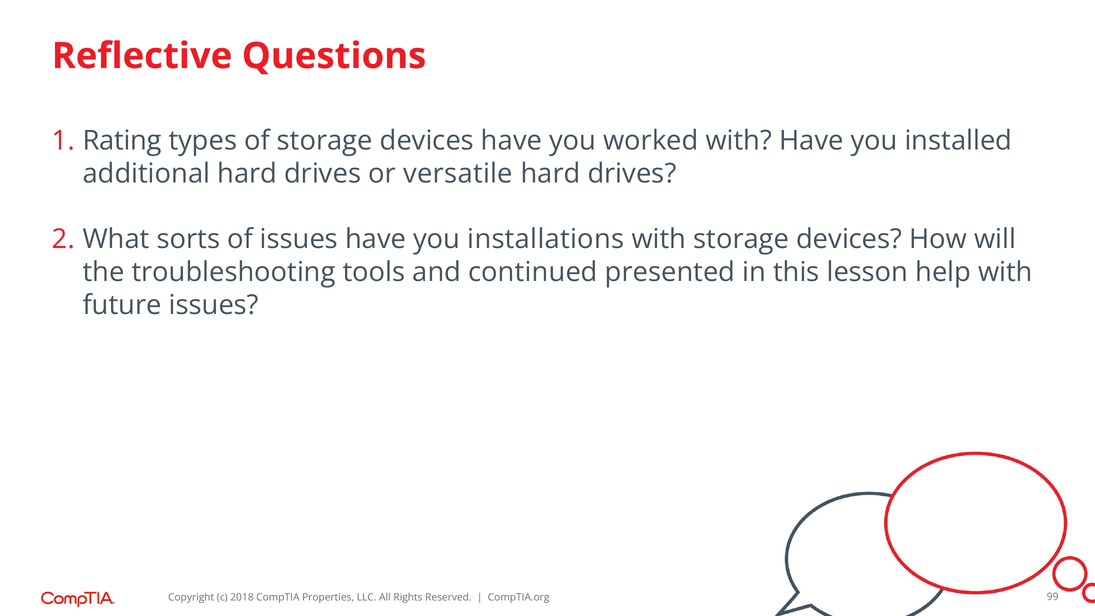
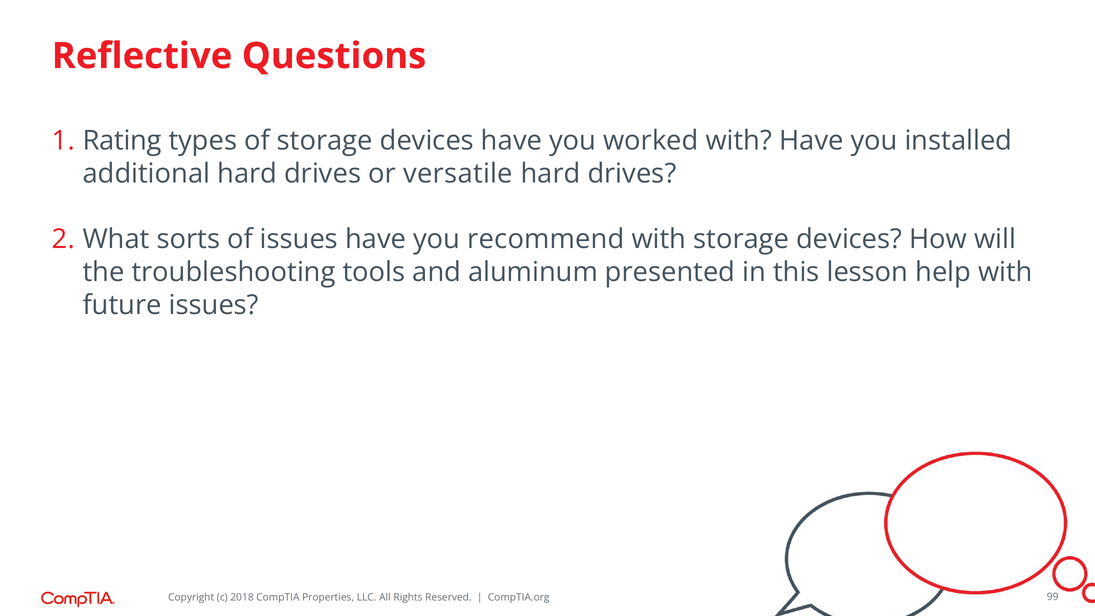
installations: installations -> recommend
continued: continued -> aluminum
